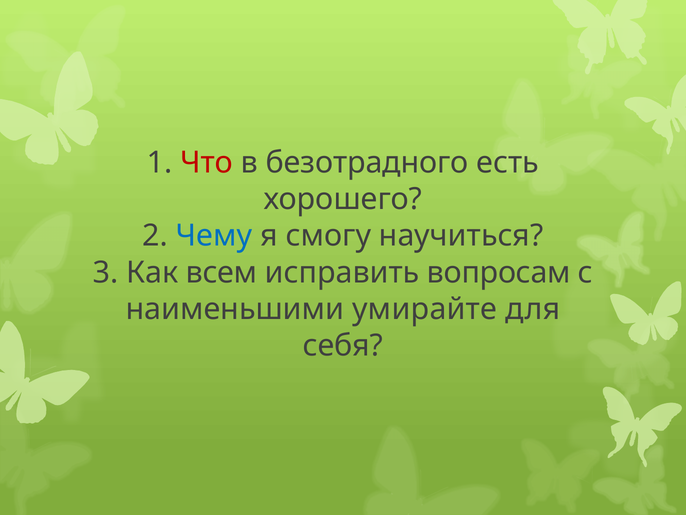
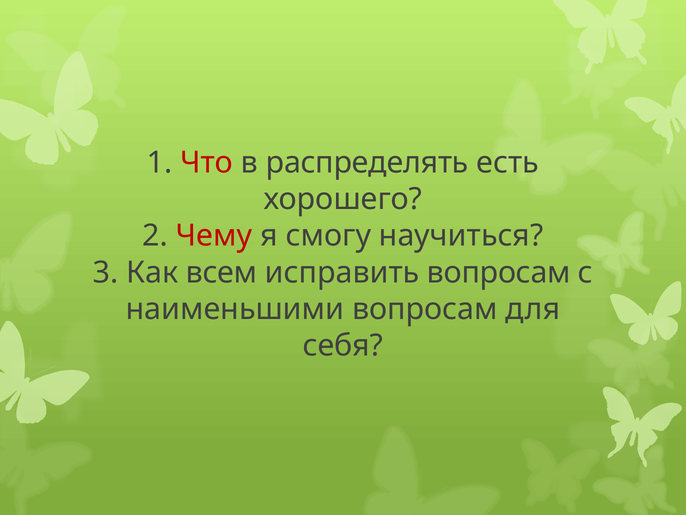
безотрадного: безотрадного -> распределять
Чему colour: blue -> red
наименьшими умирайте: умирайте -> вопросам
